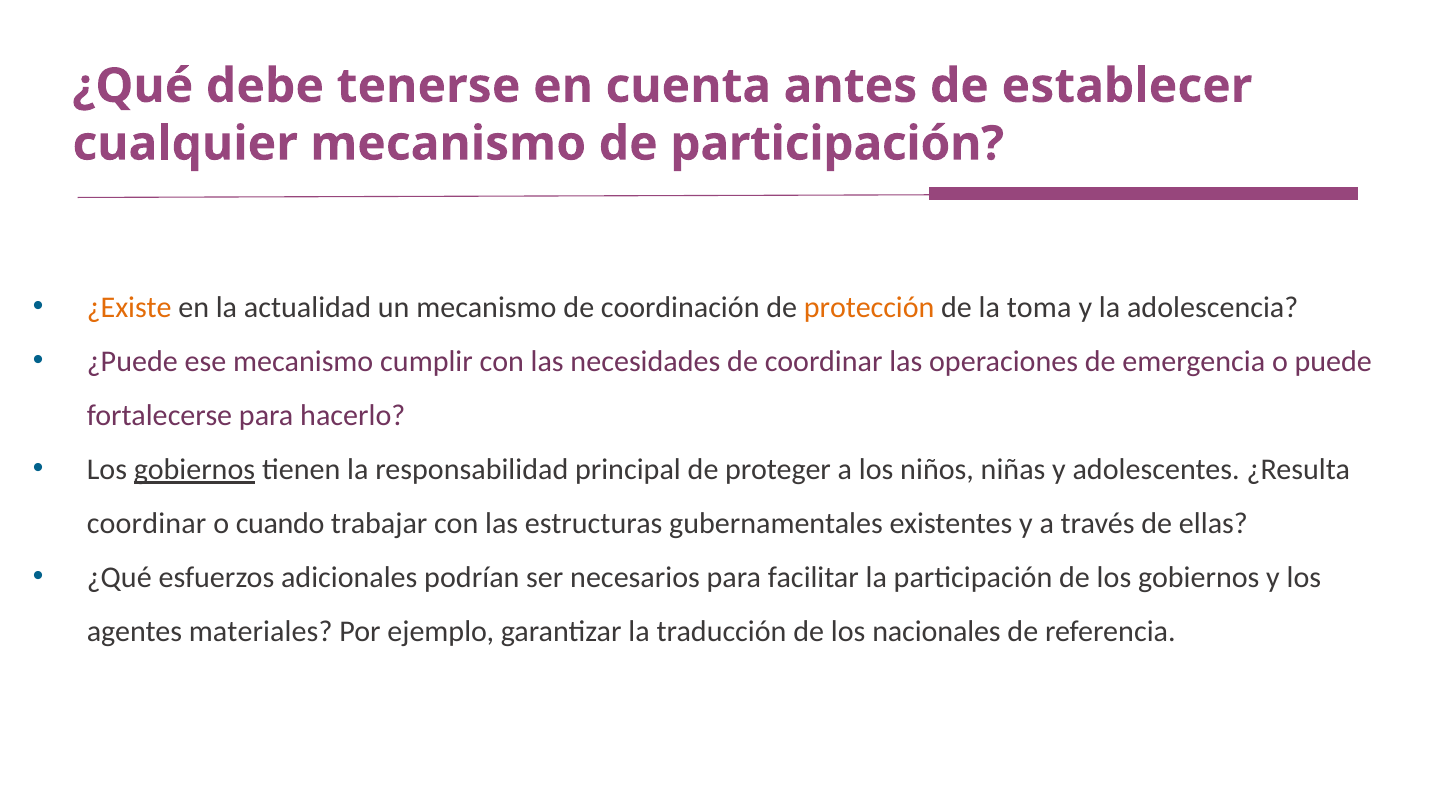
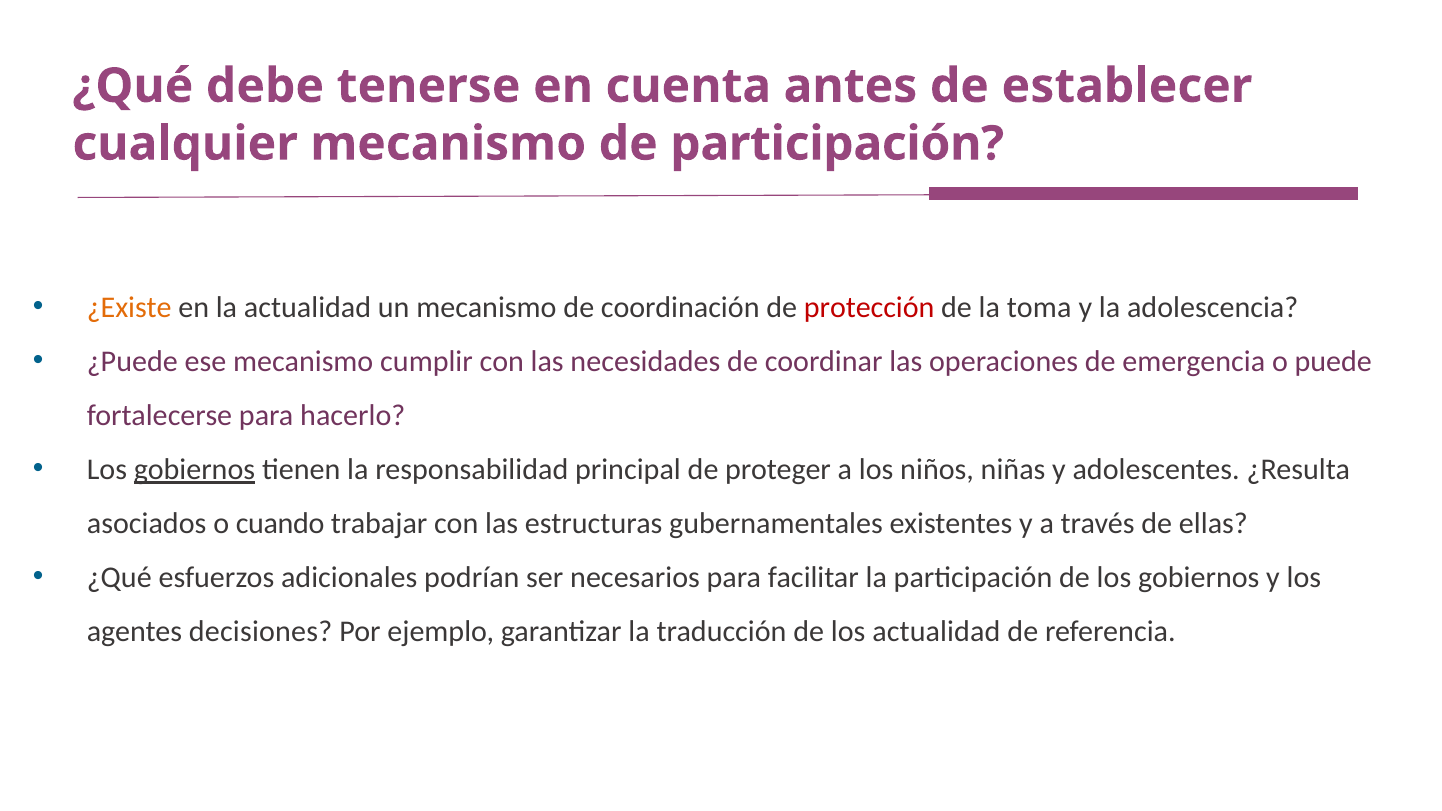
protección colour: orange -> red
coordinar at (147, 524): coordinar -> asociados
materiales: materiales -> decisiones
los nacionales: nacionales -> actualidad
